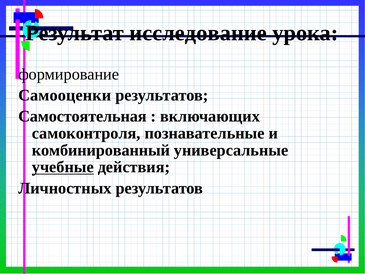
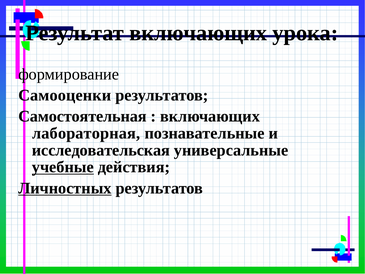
Результат исследование: исследование -> включающих
самоконтроля: самоконтроля -> лабораторная
комбинированный: комбинированный -> исследовательская
Личностных underline: none -> present
